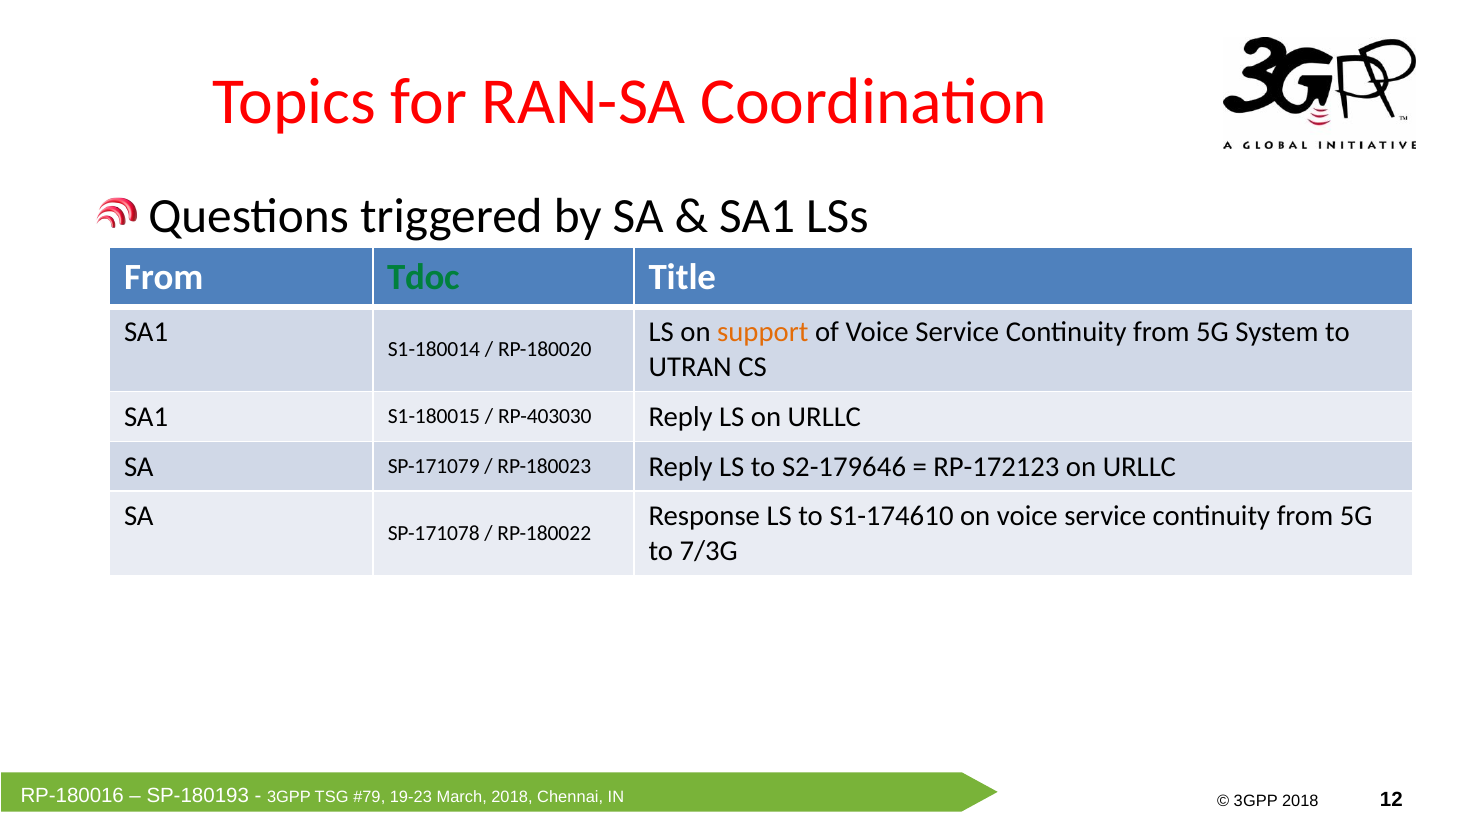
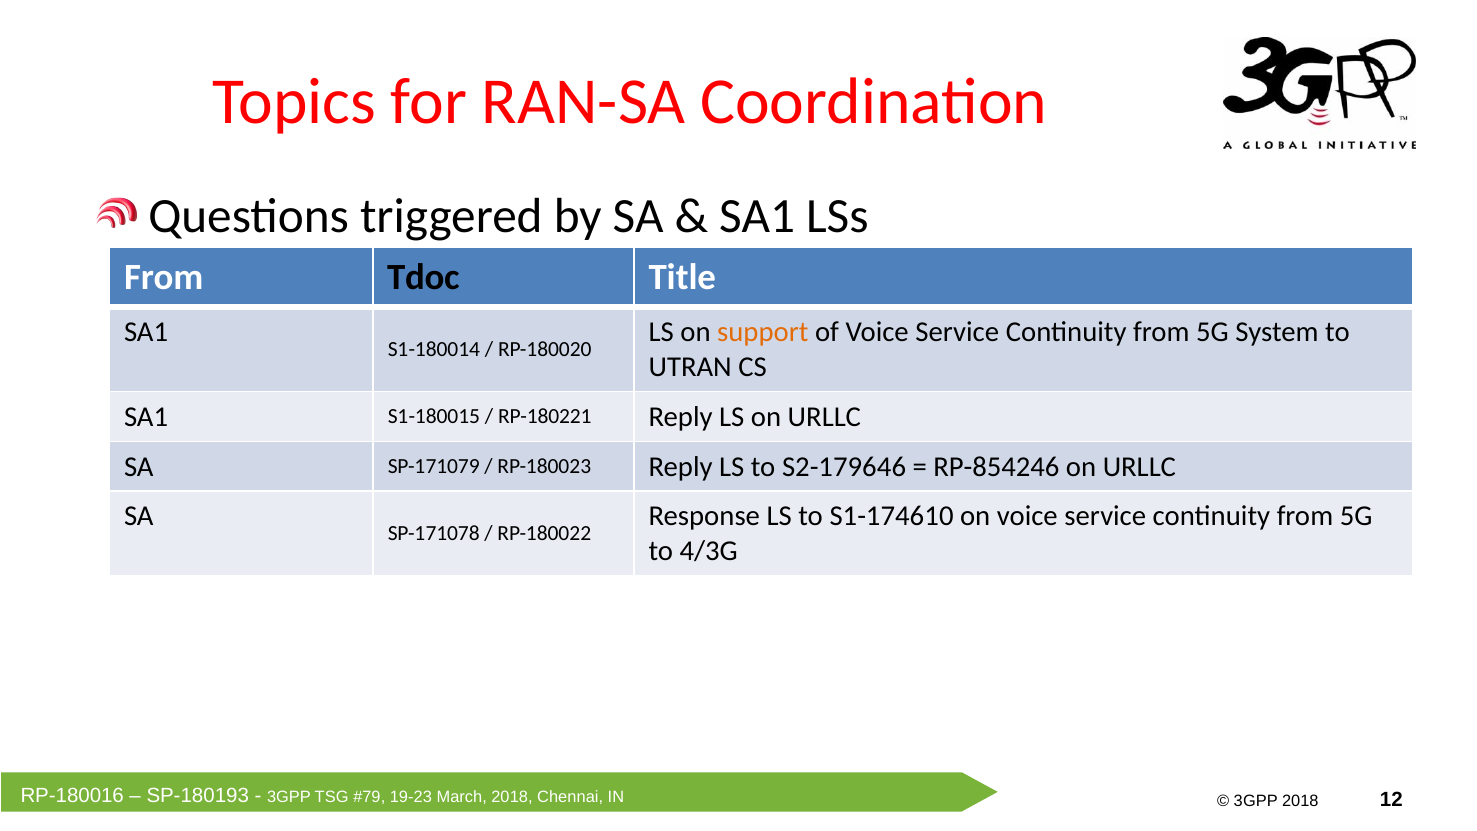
Tdoc colour: green -> black
RP-403030: RP-403030 -> RP-180221
RP-172123: RP-172123 -> RP-854246
7/3G: 7/3G -> 4/3G
